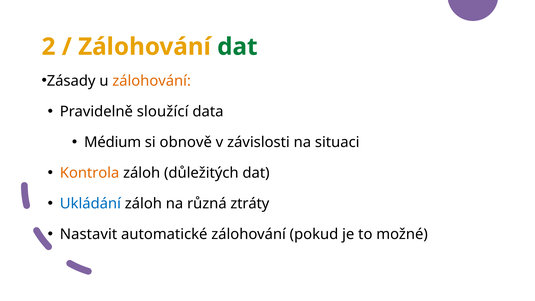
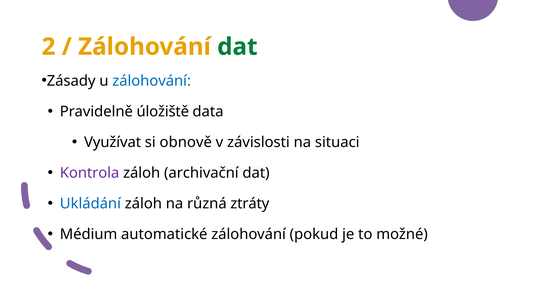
zálohování at (152, 81) colour: orange -> blue
sloužící: sloužící -> úložiště
Médium: Médium -> Využívat
Kontrola colour: orange -> purple
důležitých: důležitých -> archivační
Nastavit: Nastavit -> Médium
